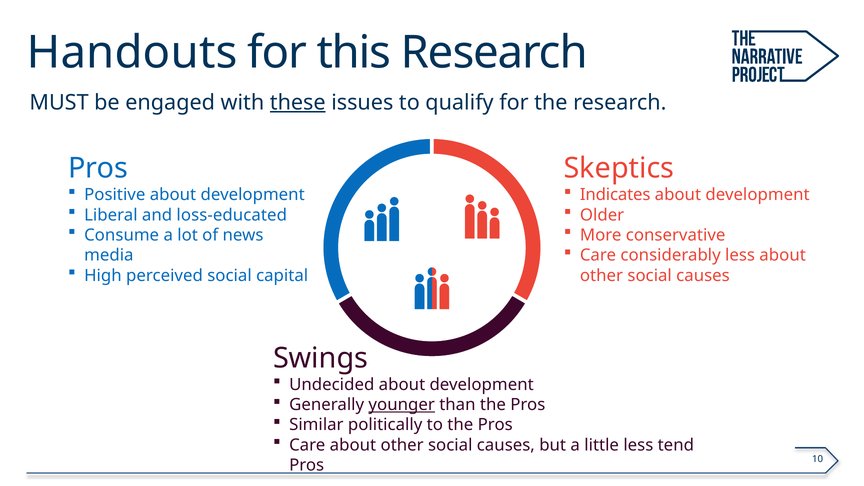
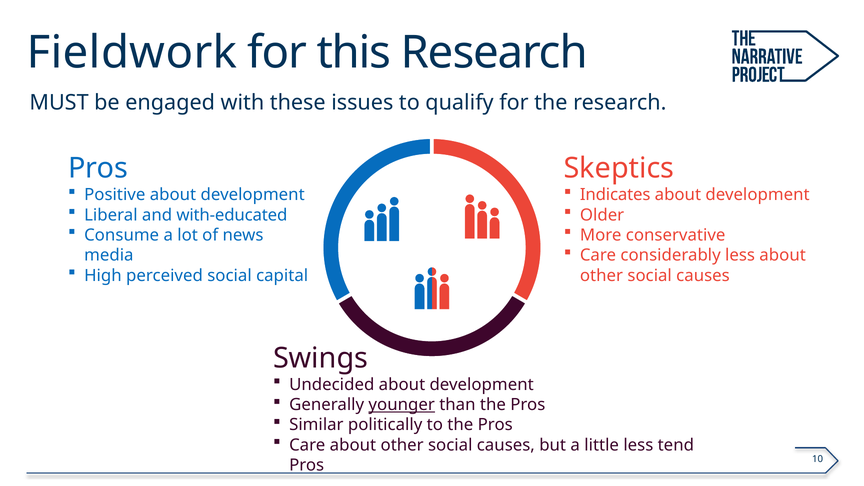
Handouts: Handouts -> Fieldwork
these underline: present -> none
loss-educated: loss-educated -> with-educated
